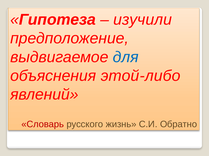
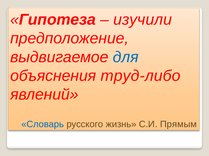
этой-либо: этой-либо -> труд-либо
Словарь colour: red -> blue
Обратно: Обратно -> Прямым
